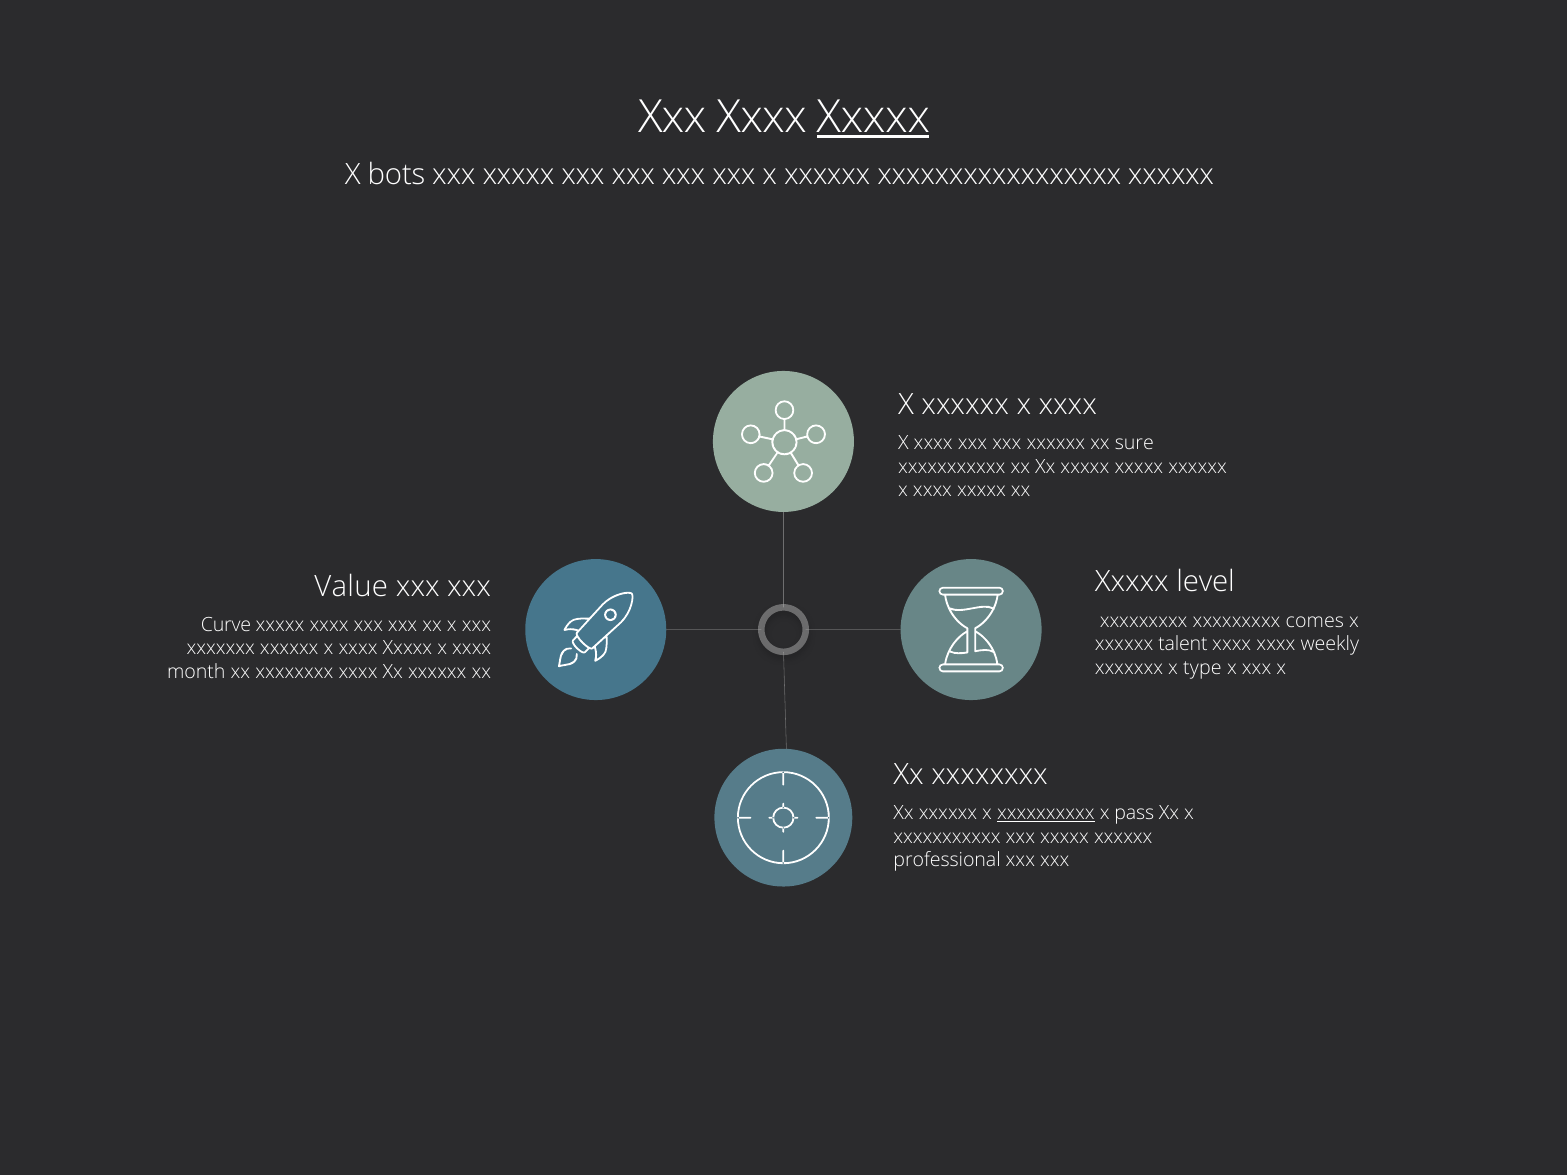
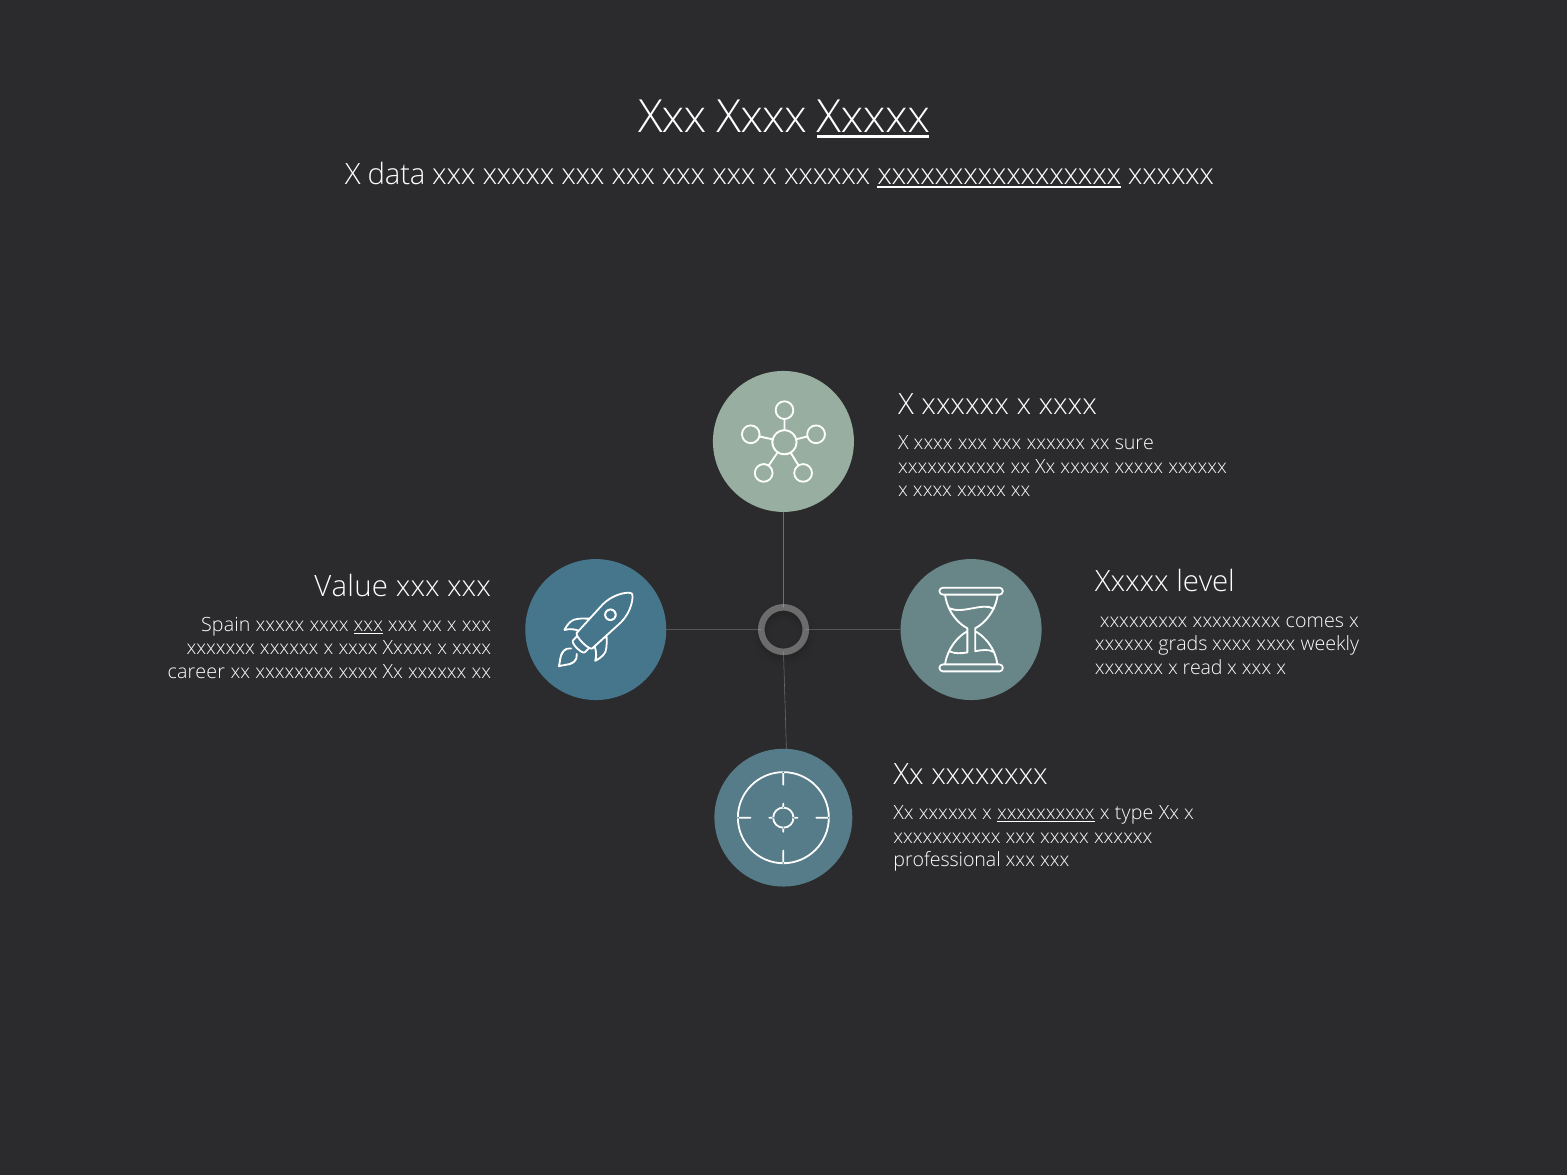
bots: bots -> data
xxxxxxxxxxxxxxxxx underline: none -> present
Curve: Curve -> Spain
xxx at (368, 625) underline: none -> present
talent: talent -> grads
type: type -> read
month: month -> career
pass: pass -> type
